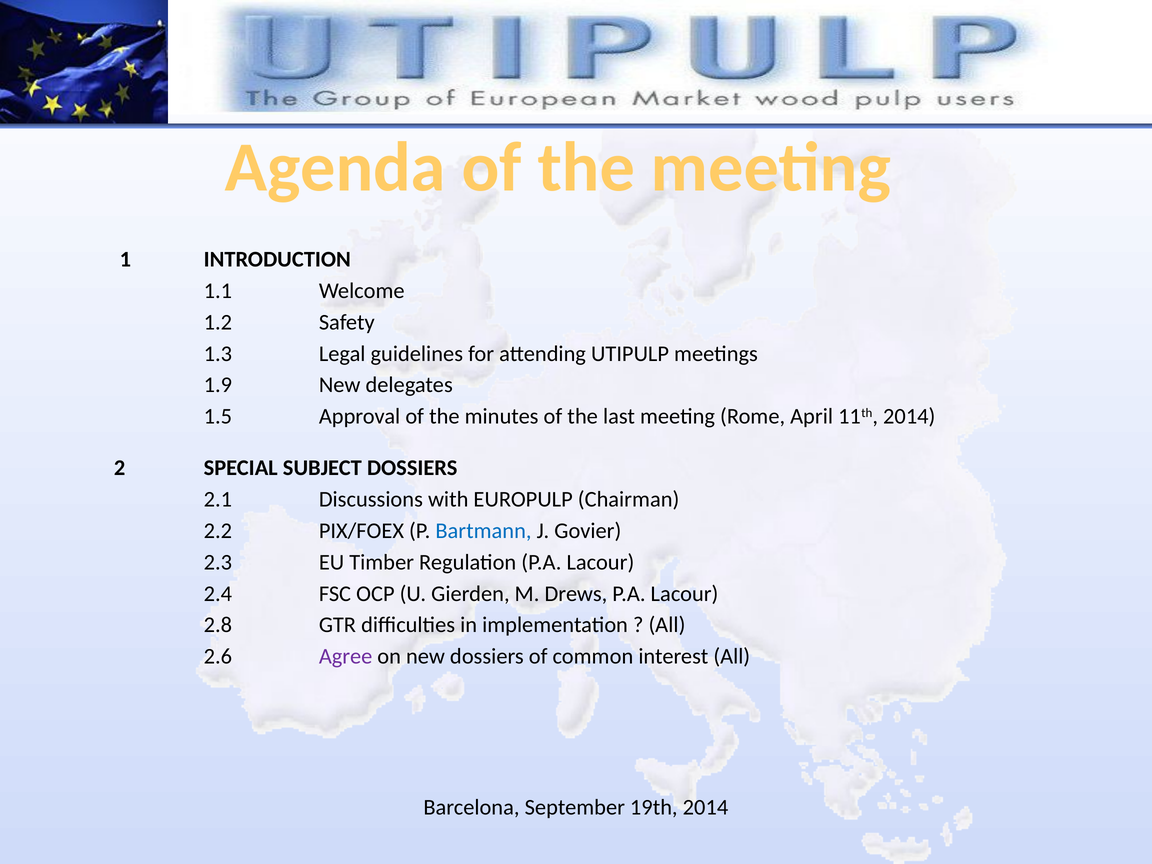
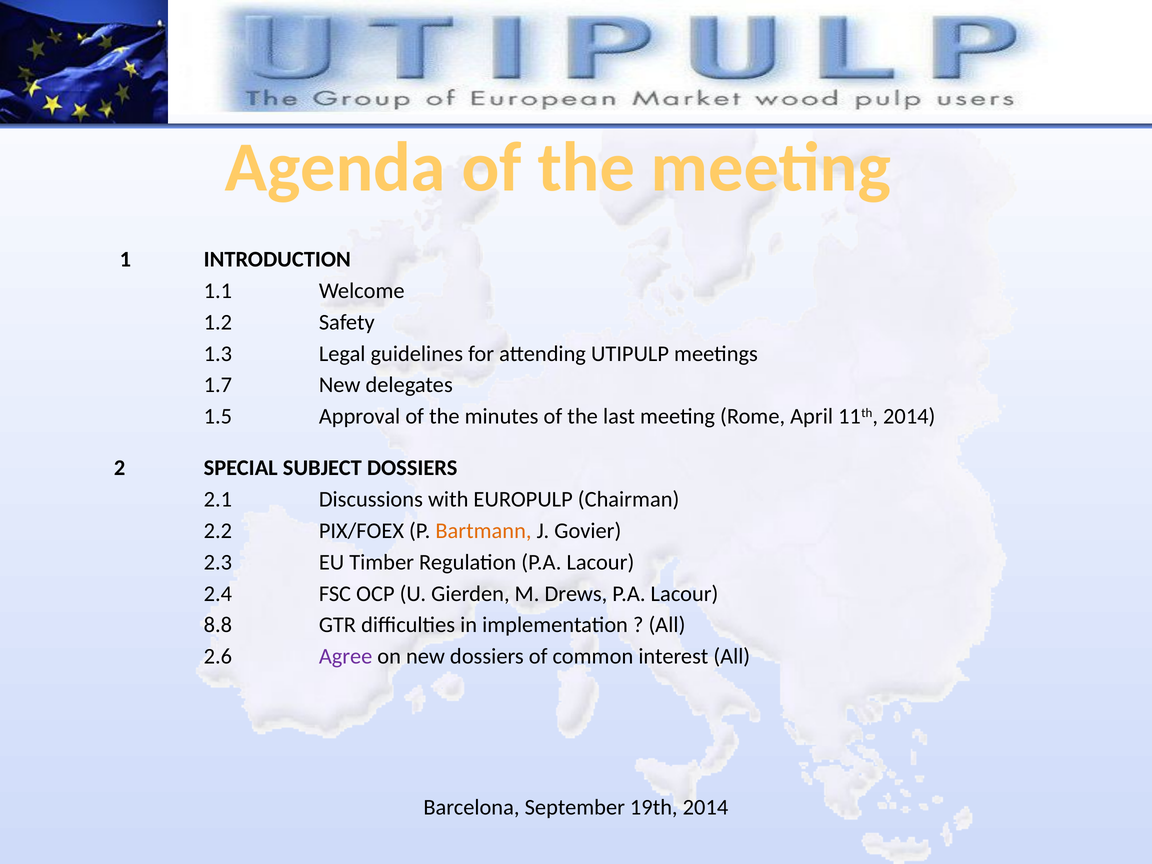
1.9: 1.9 -> 1.7
Bartmann colour: blue -> orange
2.8: 2.8 -> 8.8
